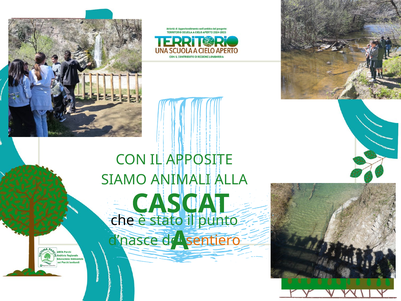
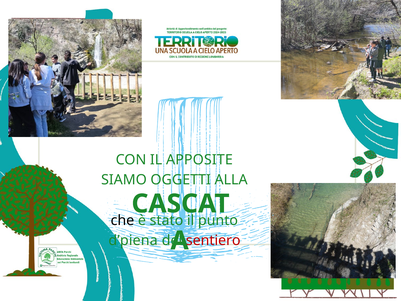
ANIMALI: ANIMALI -> OGGETTI
d’nasce: d’nasce -> d’piena
sentiero colour: orange -> red
